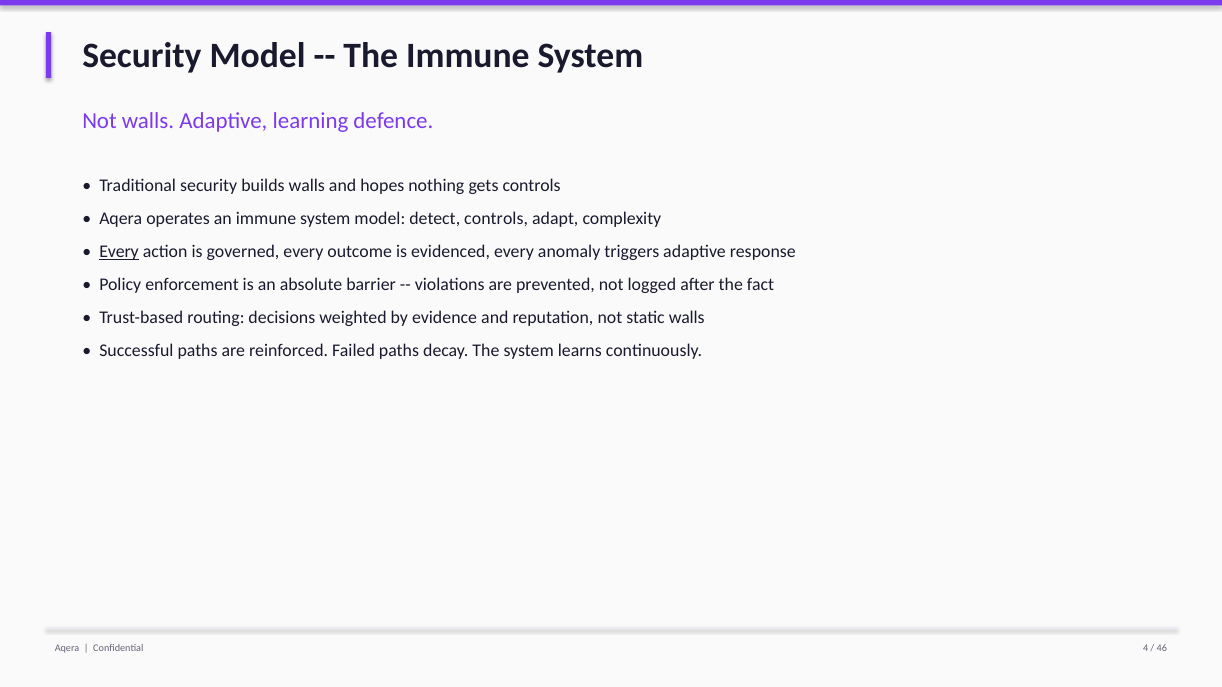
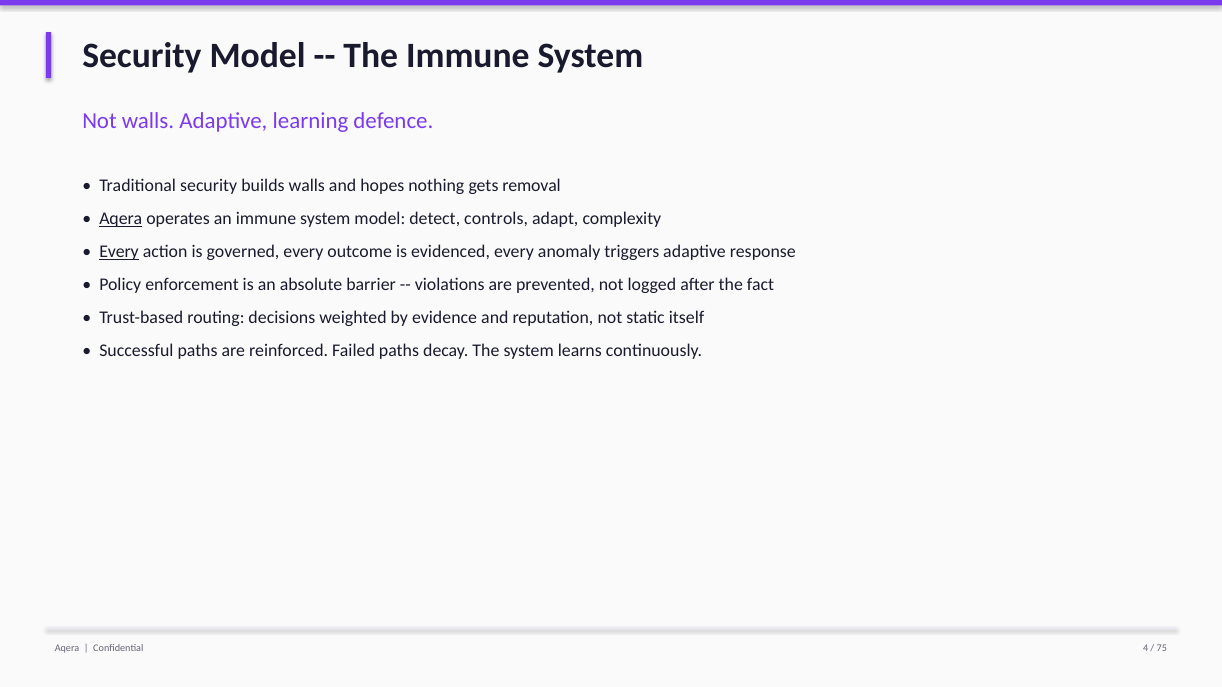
gets controls: controls -> removal
Aqera at (121, 219) underline: none -> present
static walls: walls -> itself
46: 46 -> 75
